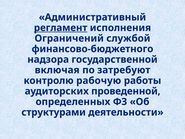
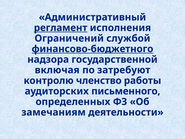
финансово-бюджетного underline: none -> present
рабочую: рабочую -> членство
проведенной: проведенной -> письменного
структурами: структурами -> замечаниям
